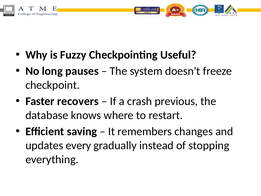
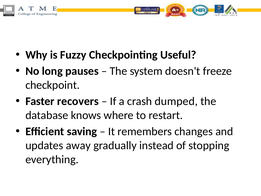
previous: previous -> dumped
every: every -> away
